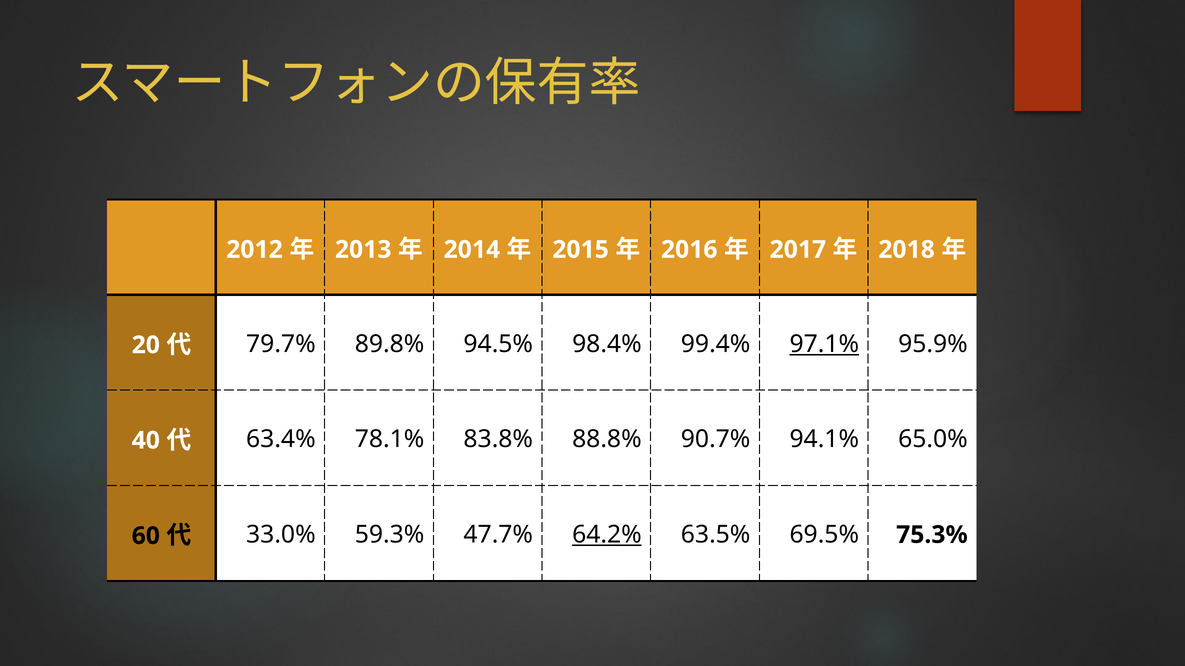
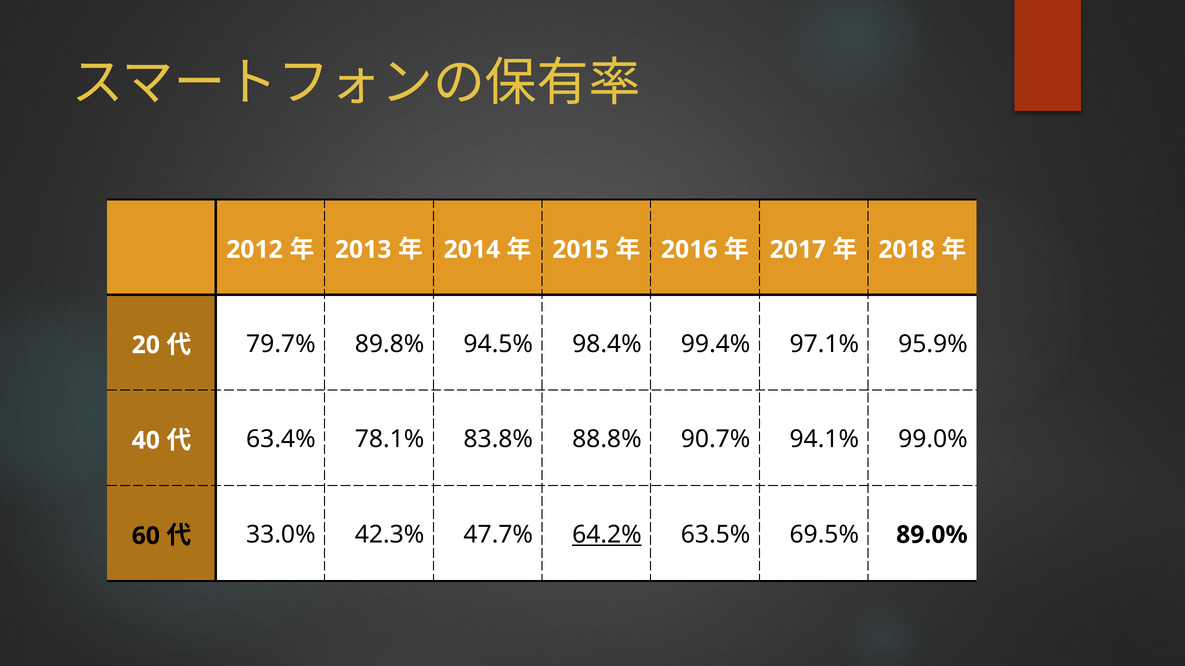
97.1% underline: present -> none
65.0%: 65.0% -> 99.0%
59.3%: 59.3% -> 42.3%
75.3%: 75.3% -> 89.0%
